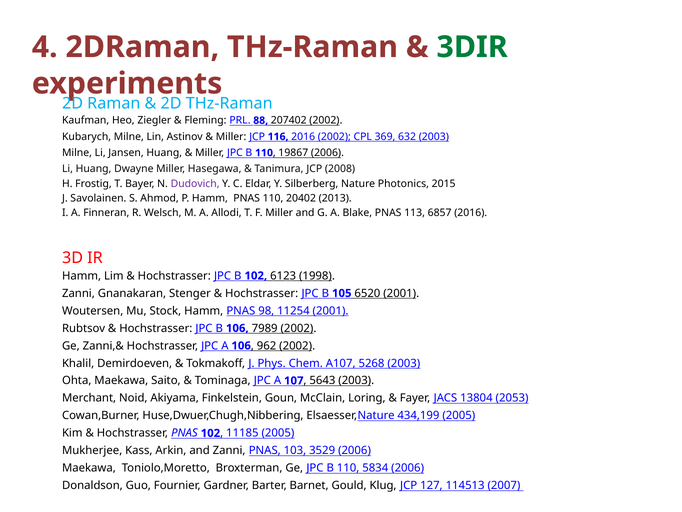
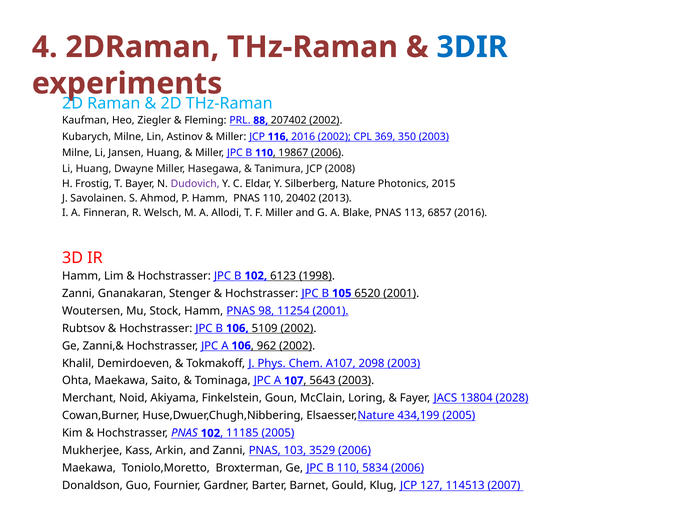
3DIR colour: green -> blue
632: 632 -> 350
7989: 7989 -> 5109
5268: 5268 -> 2098
2053: 2053 -> 2028
